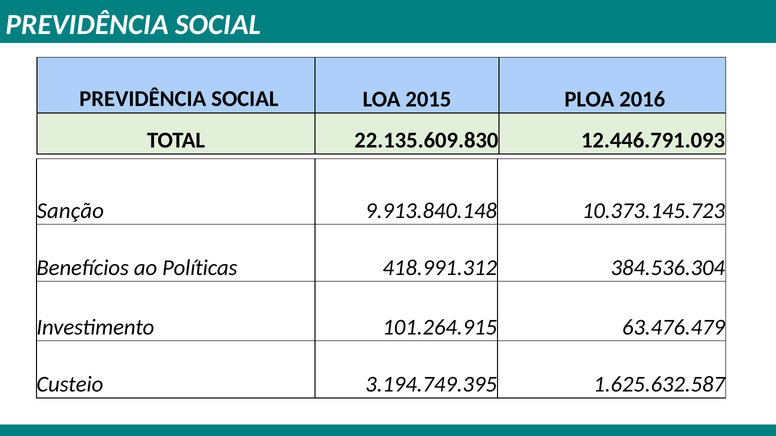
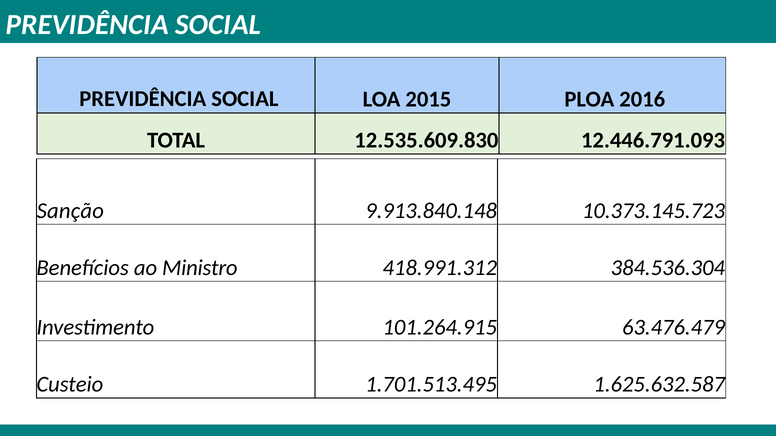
22.135.609.830: 22.135.609.830 -> 12.535.609.830
Políticas: Políticas -> Ministro
3.194.749.395: 3.194.749.395 -> 1.701.513.495
